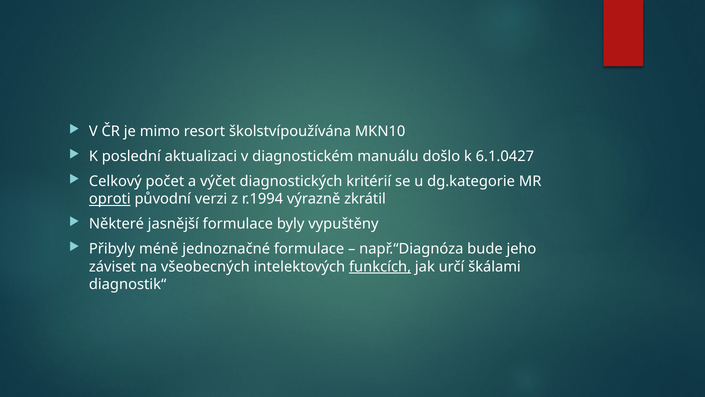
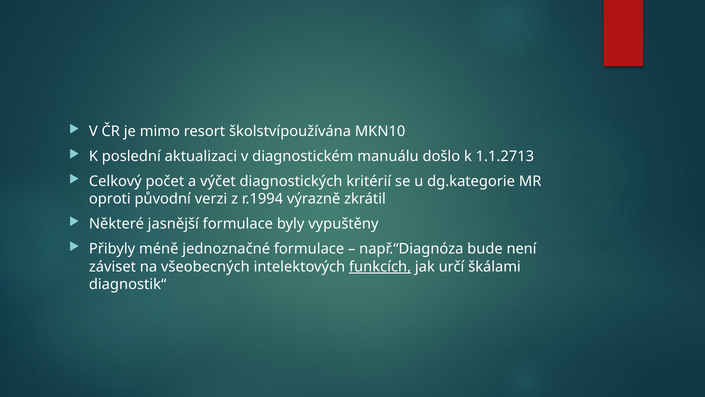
6.1.0427: 6.1.0427 -> 1.1.2713
oproti underline: present -> none
jeho: jeho -> není
